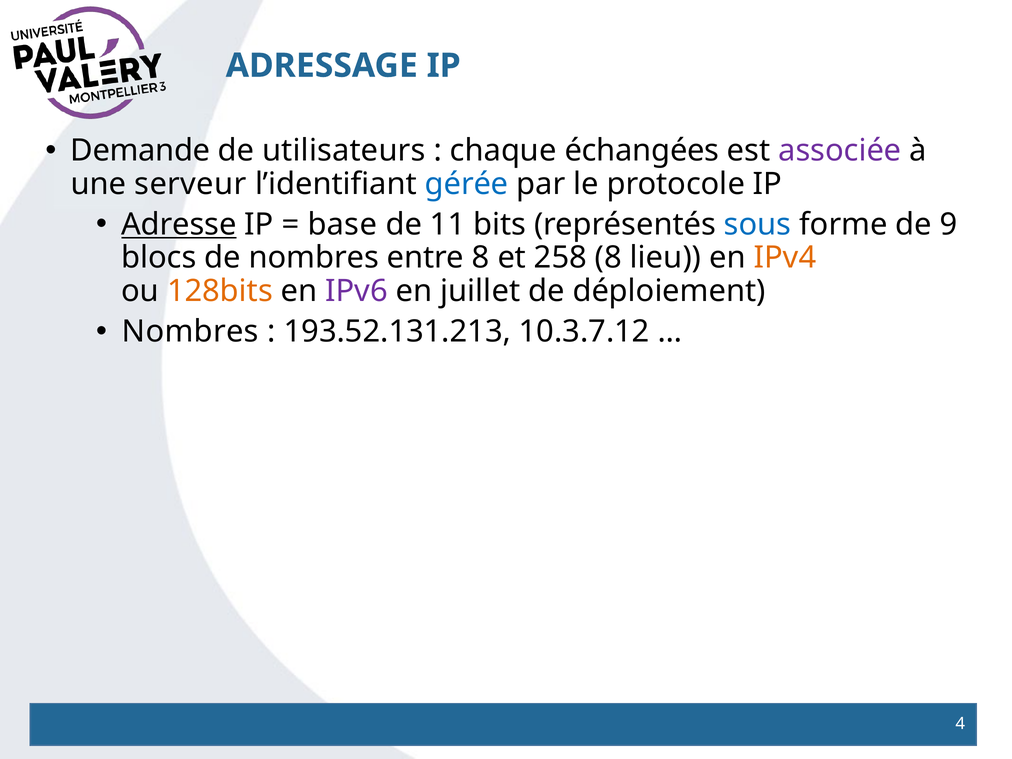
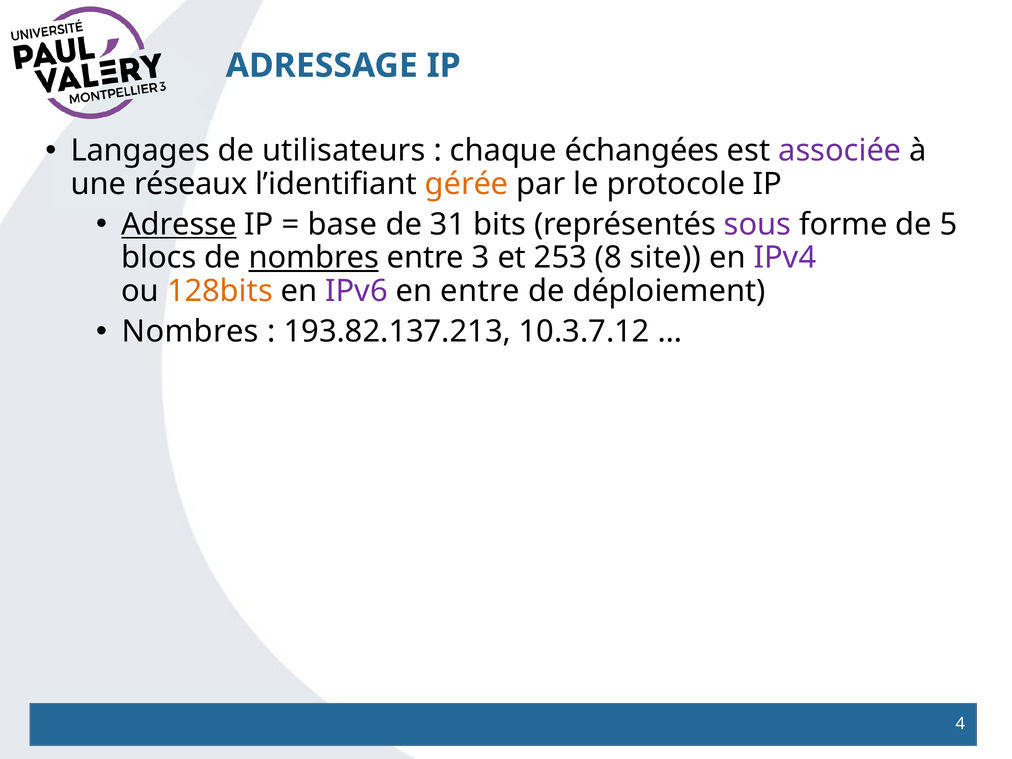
Demande: Demande -> Langages
serveur: serveur -> réseaux
gérée colour: blue -> orange
11: 11 -> 31
sous colour: blue -> purple
9: 9 -> 5
nombres at (314, 258) underline: none -> present
entre 8: 8 -> 3
258: 258 -> 253
lieu: lieu -> site
IPv4 colour: orange -> purple
en juillet: juillet -> entre
193.52.131.213: 193.52.131.213 -> 193.82.137.213
